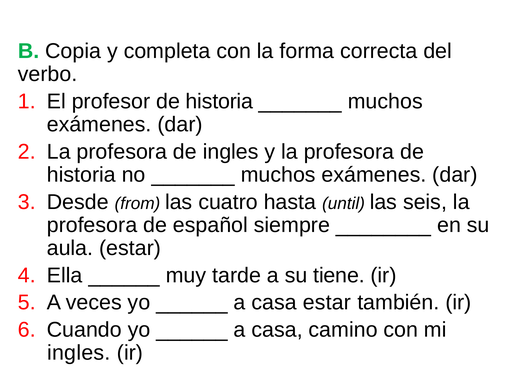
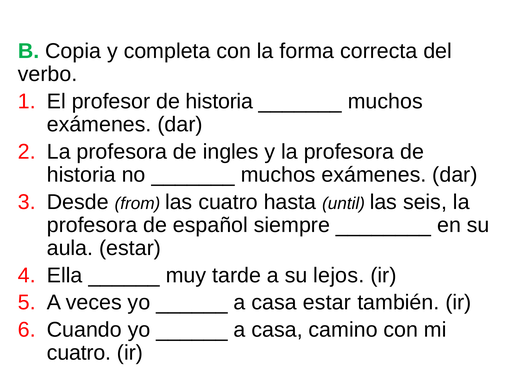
tiene: tiene -> lejos
ingles at (79, 353): ingles -> cuatro
